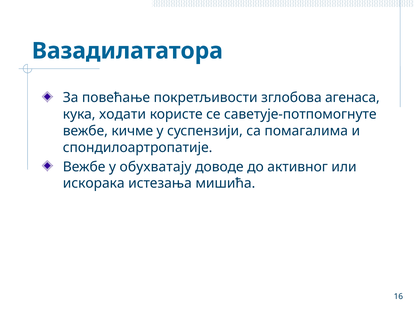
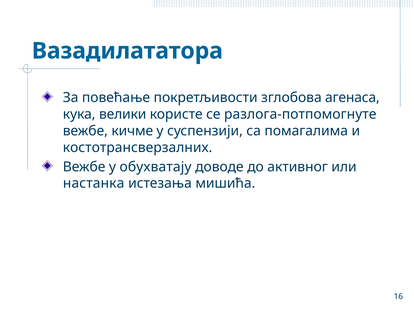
ходати: ходати -> велики
саветује-потпомогнуте: саветује-потпомогнуте -> разлога-потпомогнуте
спондилоартропатије: спондилоартропатије -> костотрансверзалних
искорака: искорака -> настанка
